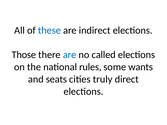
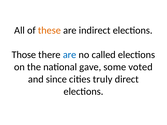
these colour: blue -> orange
rules: rules -> gave
wants: wants -> voted
seats: seats -> since
